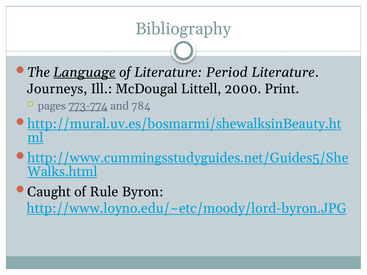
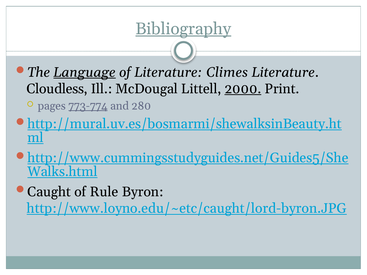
Bibliography underline: none -> present
Period: Period -> Climes
Journeys: Journeys -> Cloudless
2000 underline: none -> present
784: 784 -> 280
http://www.loyno.edu/~etc/moody/lord-byron.JPG: http://www.loyno.edu/~etc/moody/lord-byron.JPG -> http://www.loyno.edu/~etc/caught/lord-byron.JPG
